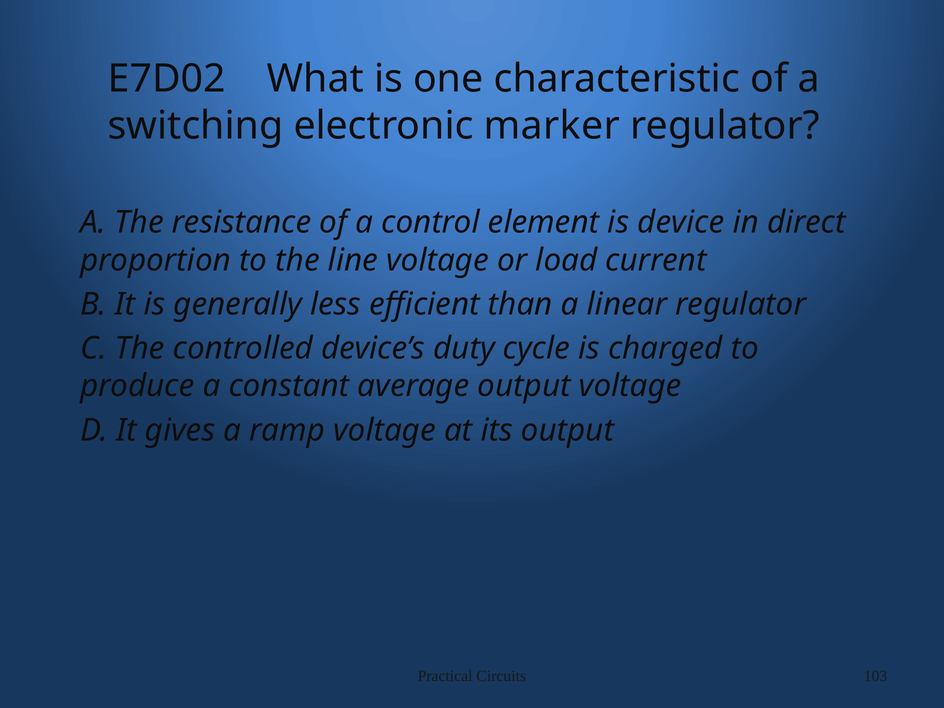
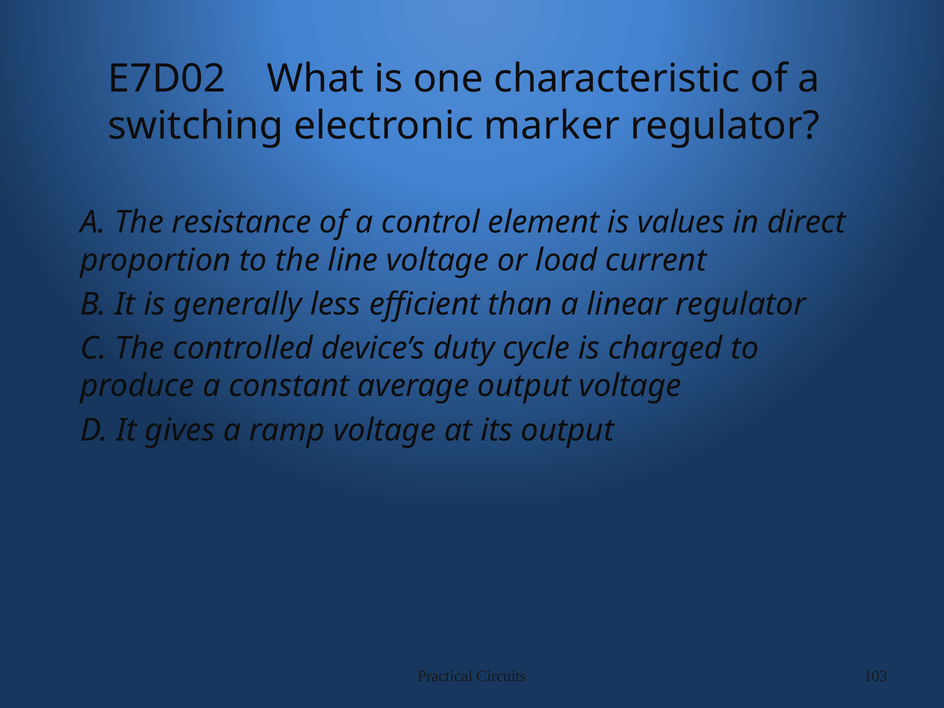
device: device -> values
